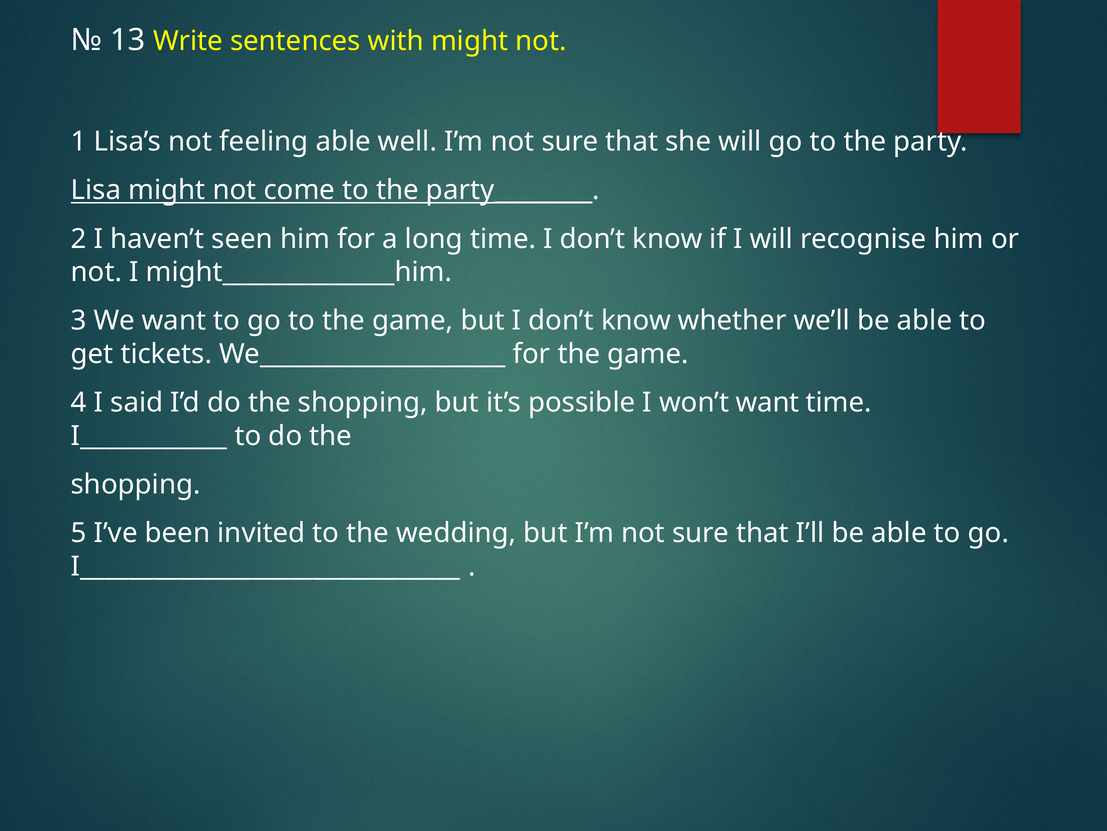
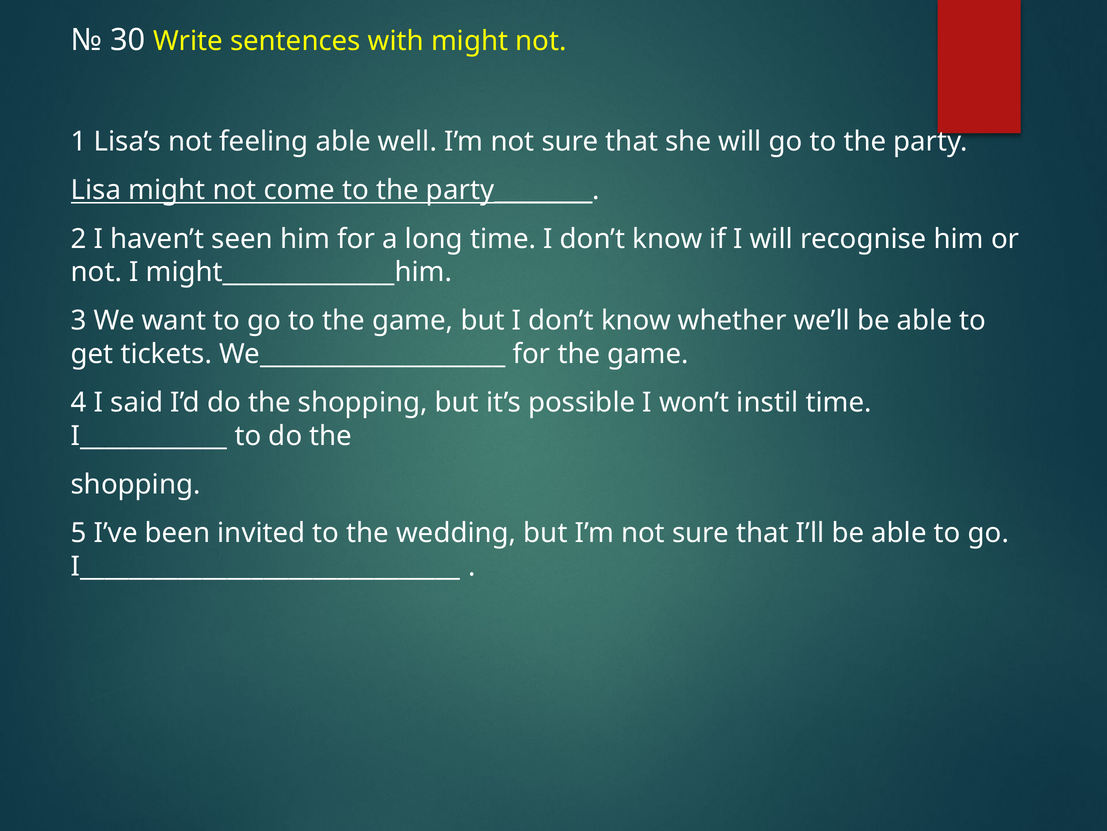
13: 13 -> 30
won’t want: want -> instil
